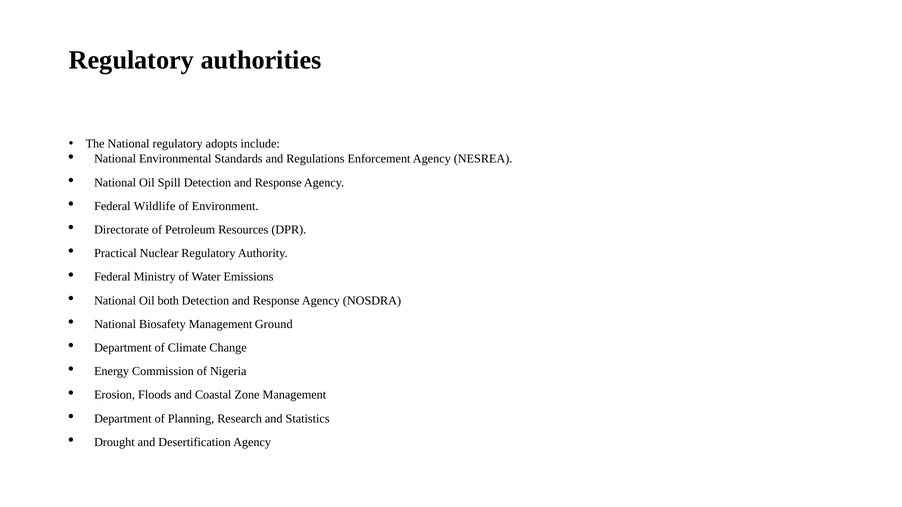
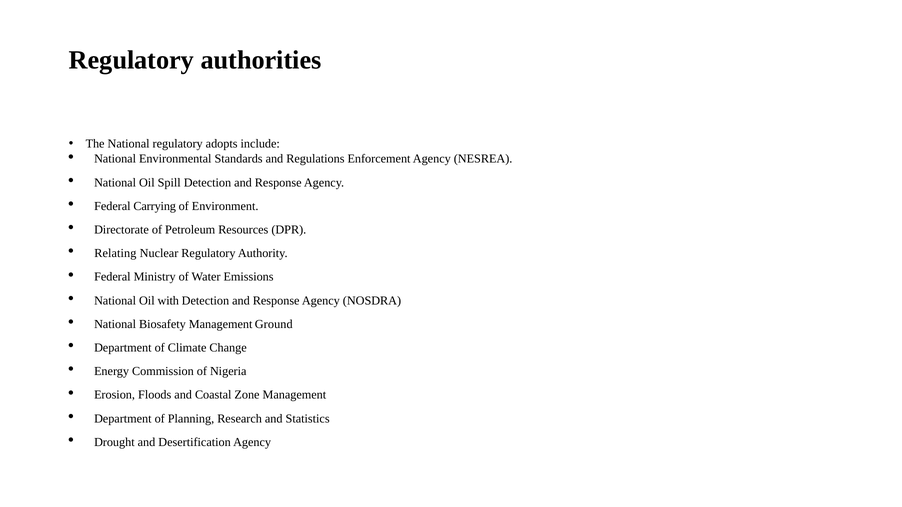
Wildlife: Wildlife -> Carrying
Practical: Practical -> Relating
both: both -> with
